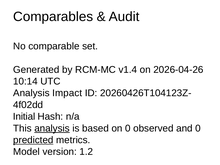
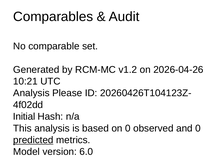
v1.4: v1.4 -> v1.2
10:14: 10:14 -> 10:21
Impact: Impact -> Please
analysis at (52, 128) underline: present -> none
1.2: 1.2 -> 6.0
